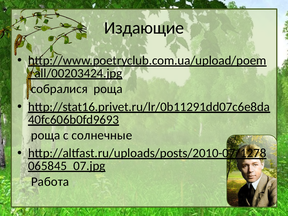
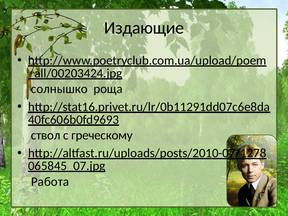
собралися: собралися -> солнышко
роща at (46, 135): роща -> ствол
солнечные: солнечные -> греческому
